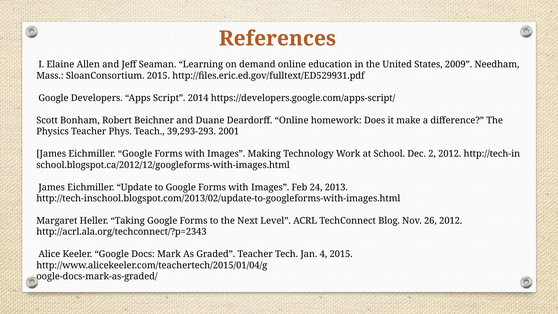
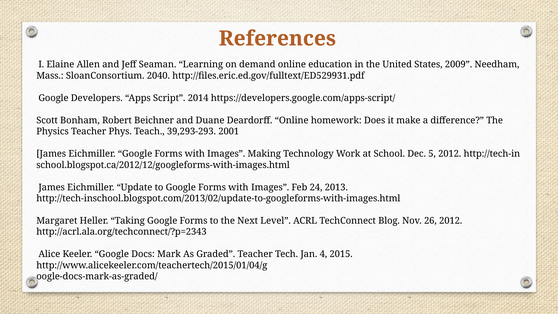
SloanConsortium 2015: 2015 -> 2040
2: 2 -> 5
